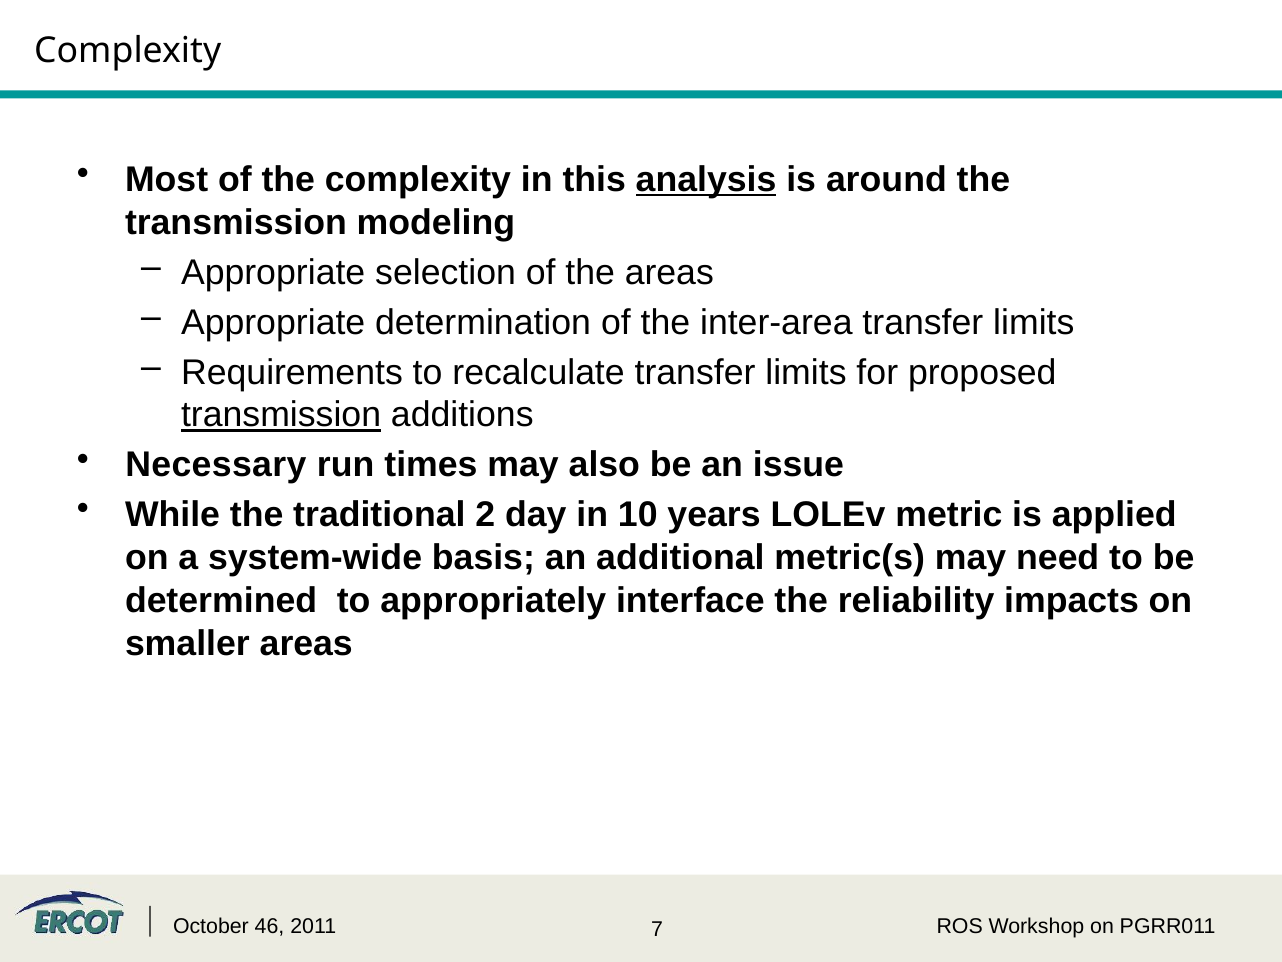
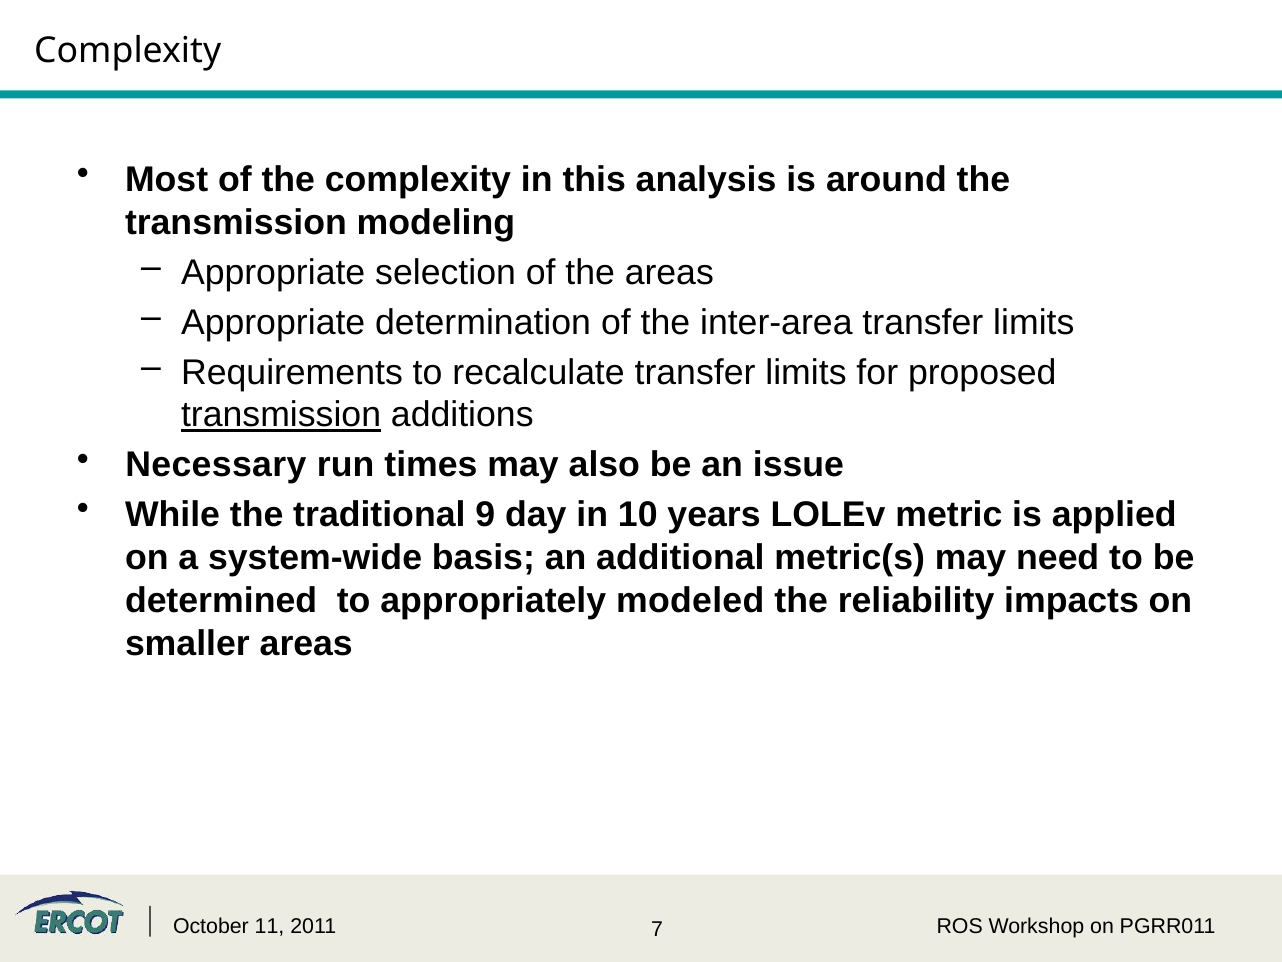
analysis underline: present -> none
2: 2 -> 9
interface: interface -> modeled
46: 46 -> 11
